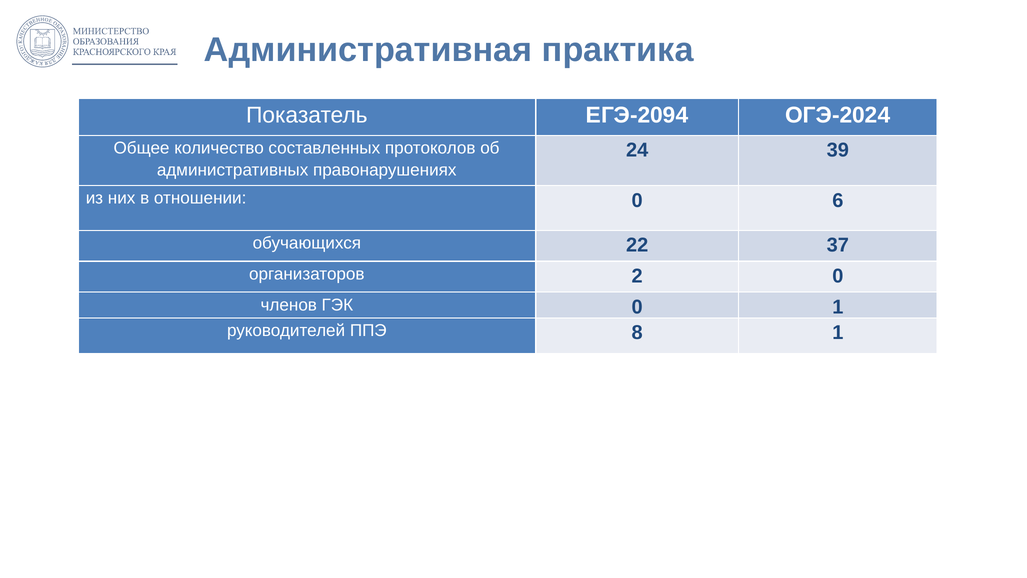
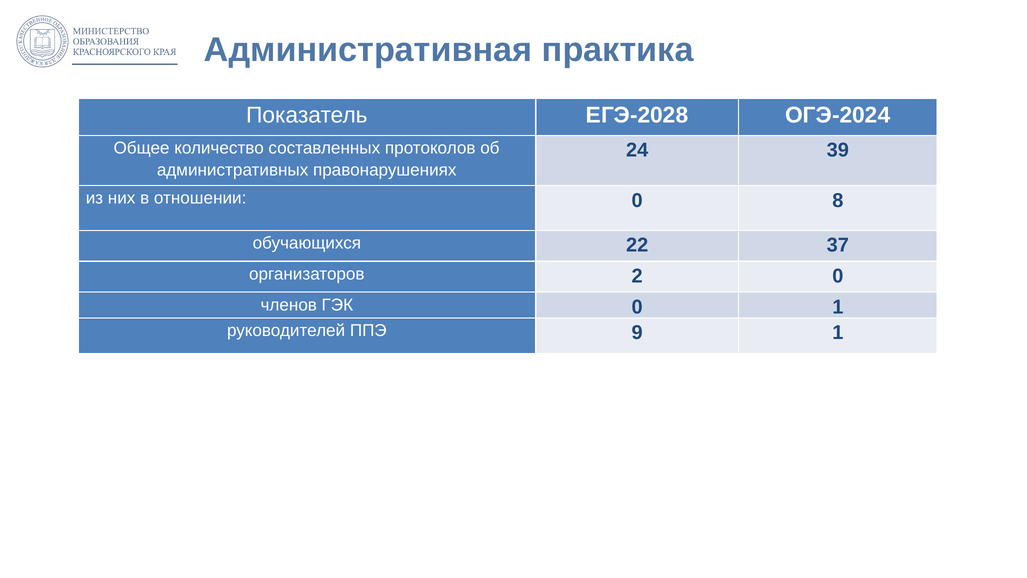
ЕГЭ-2094: ЕГЭ-2094 -> ЕГЭ-2028
6: 6 -> 8
8: 8 -> 9
